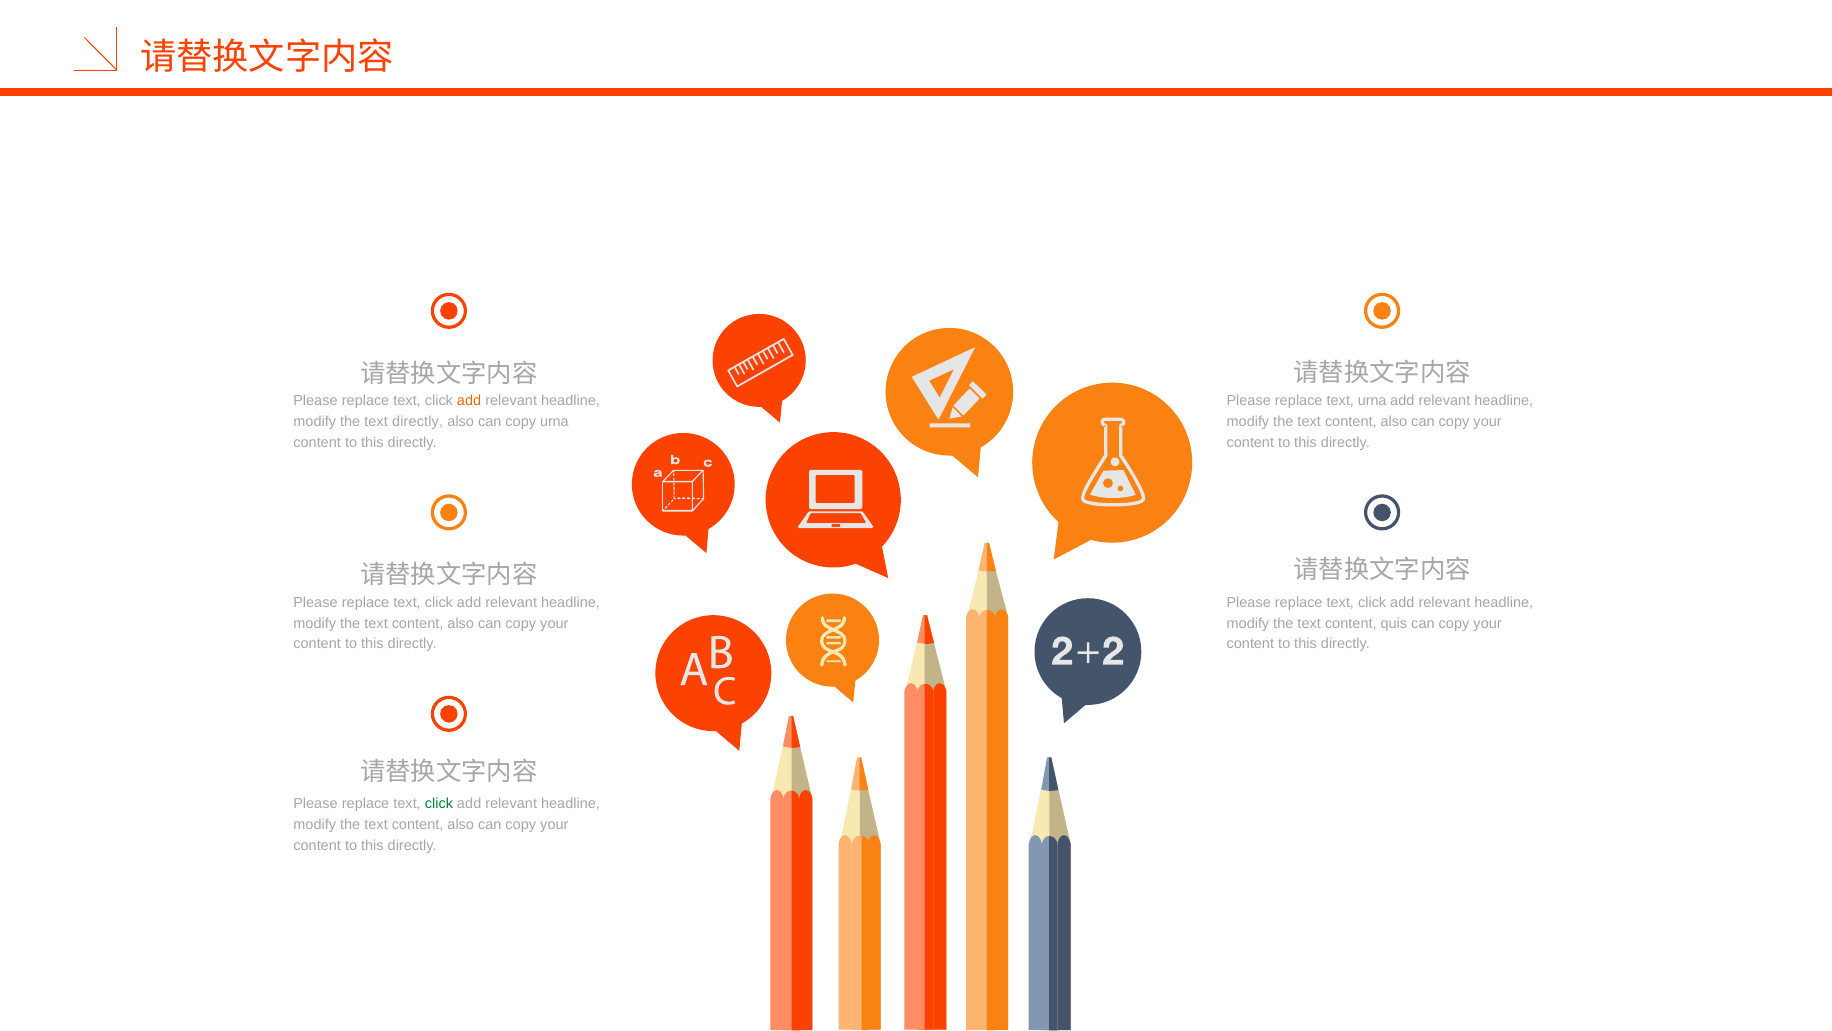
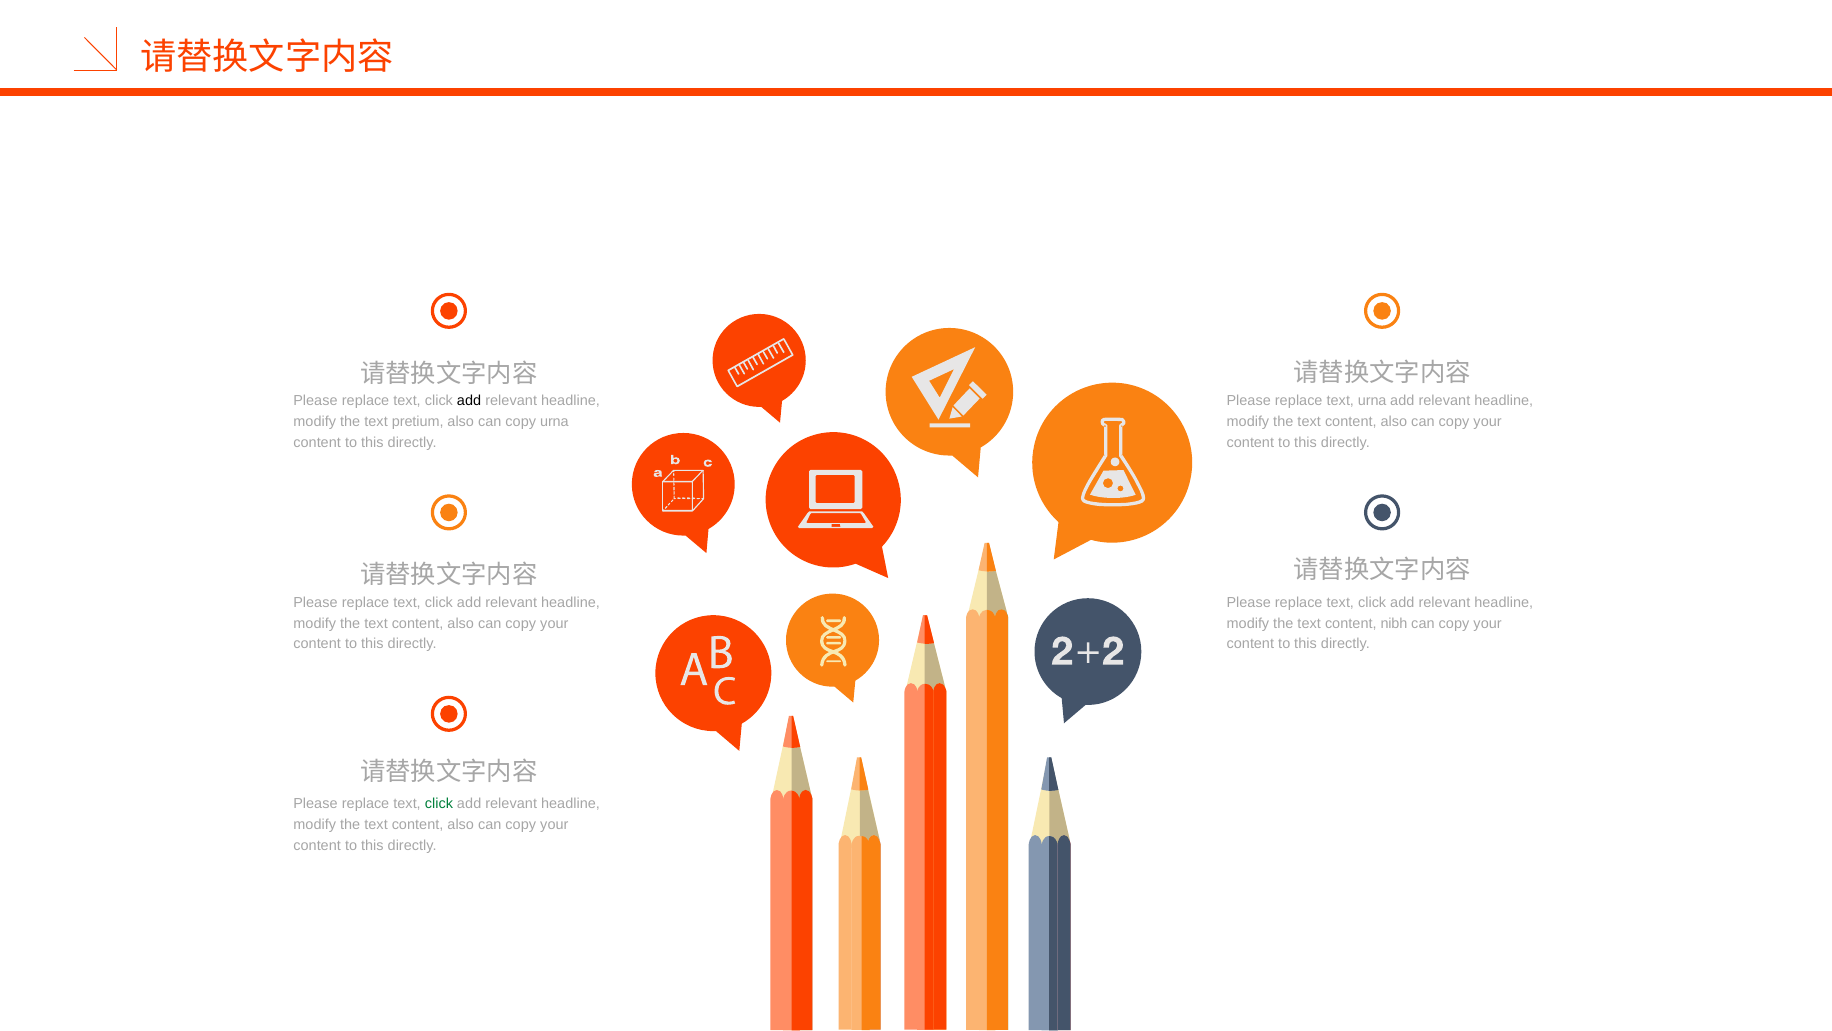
add at (469, 401) colour: orange -> black
text directly: directly -> pretium
quis: quis -> nibh
